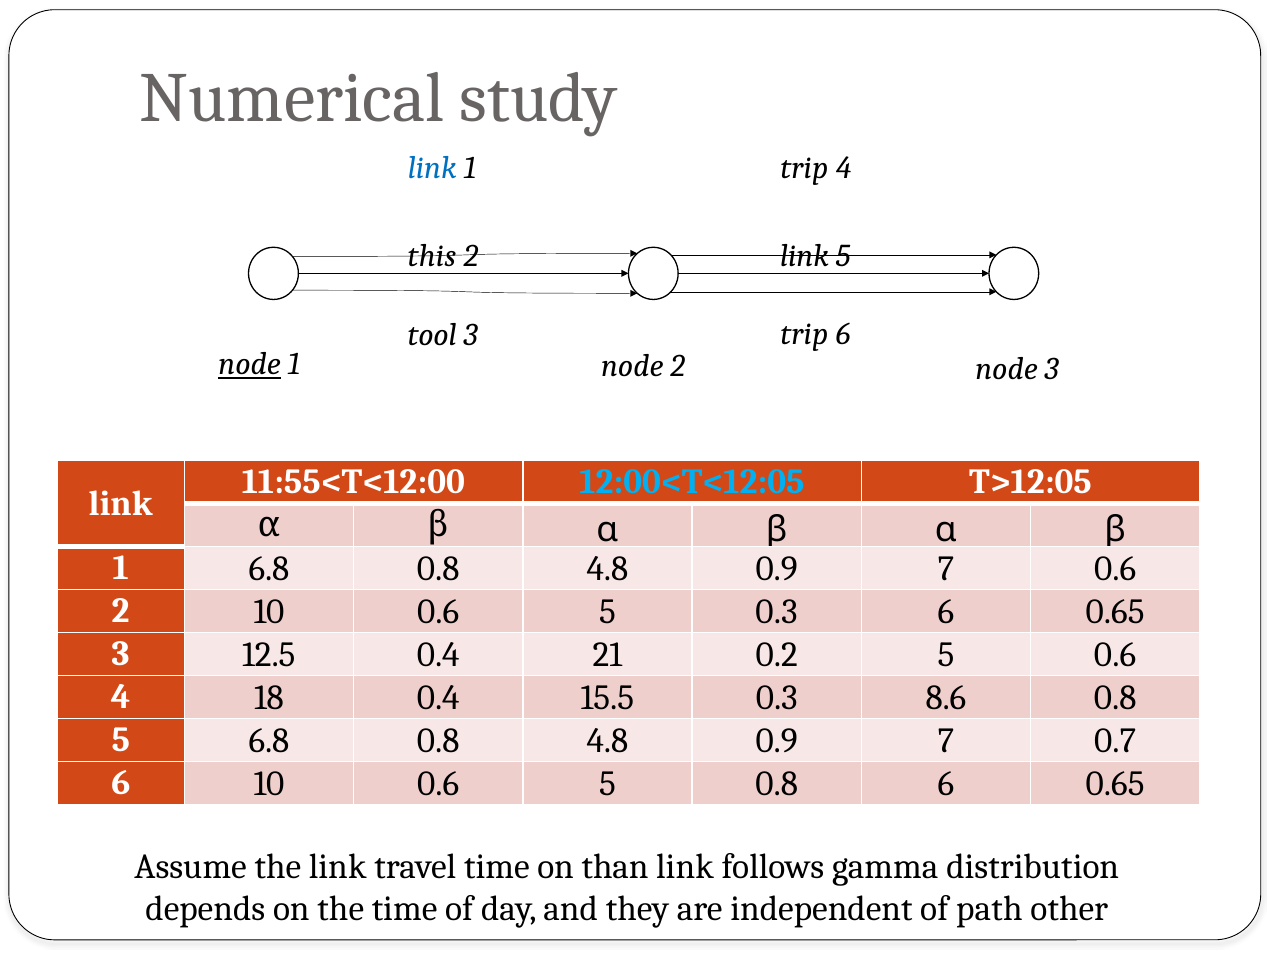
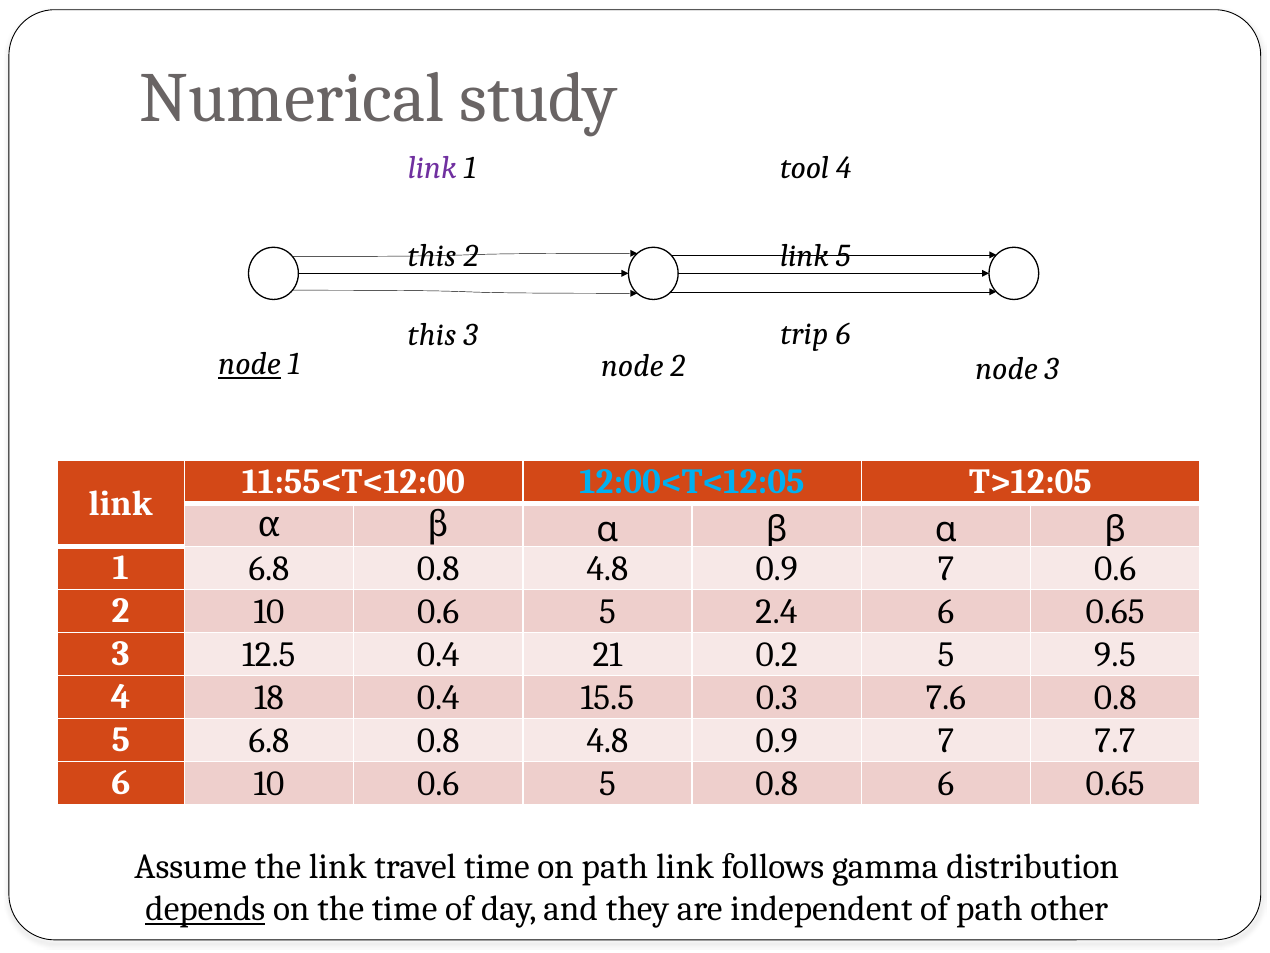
link at (432, 168) colour: blue -> purple
trip at (804, 168): trip -> tool
tool at (432, 335): tool -> this
5 0.3: 0.3 -> 2.4
5 0.6: 0.6 -> 9.5
8.6: 8.6 -> 7.6
0.7: 0.7 -> 7.7
on than: than -> path
depends underline: none -> present
